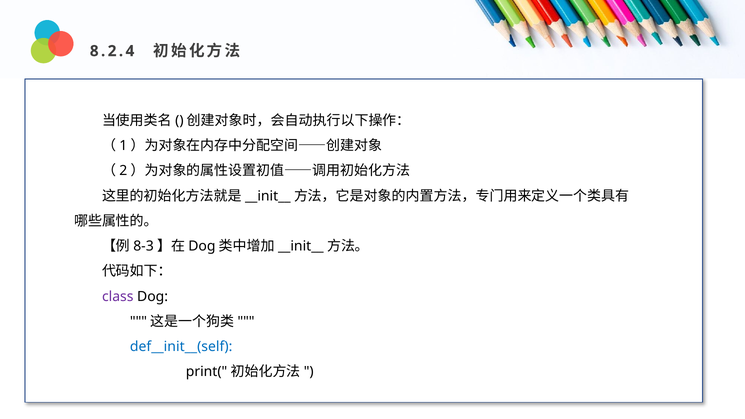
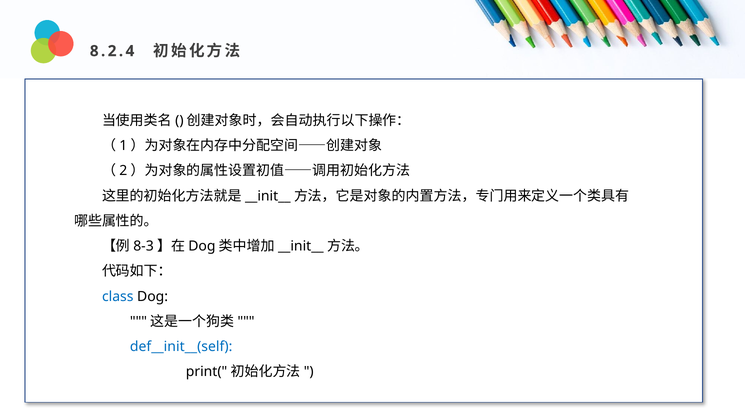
class colour: purple -> blue
